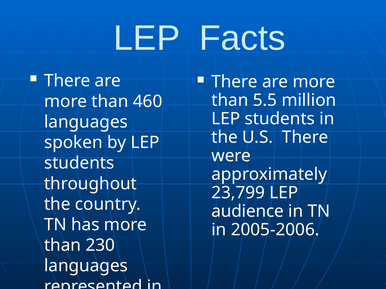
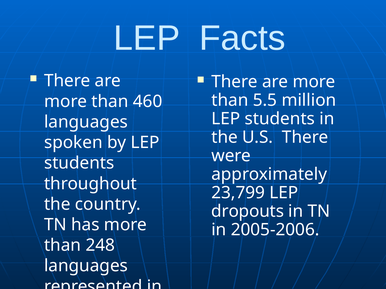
audience: audience -> dropouts
230: 230 -> 248
